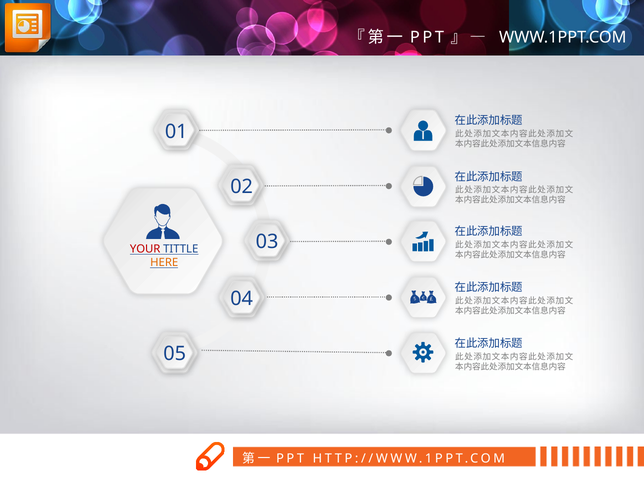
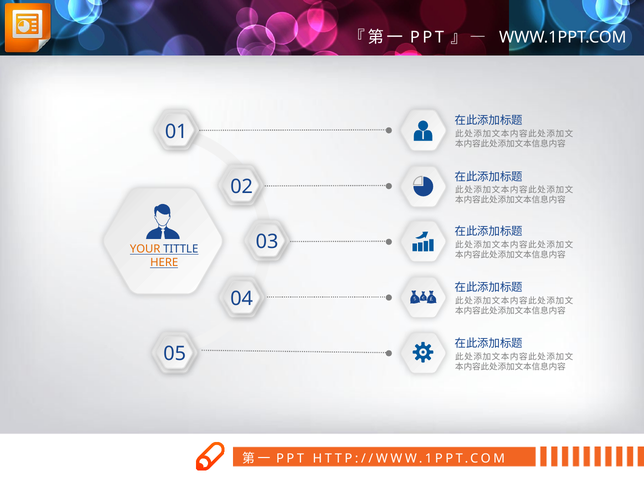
YOUR colour: red -> orange
